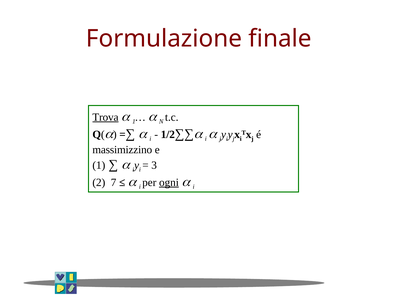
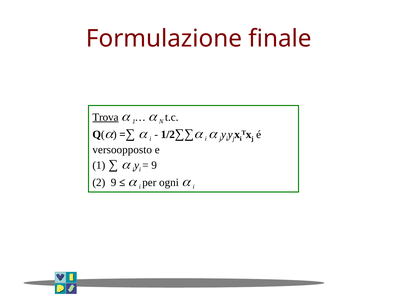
massimizzino: massimizzino -> versoopposto
3 at (154, 165): 3 -> 9
2 7: 7 -> 9
ogni underline: present -> none
